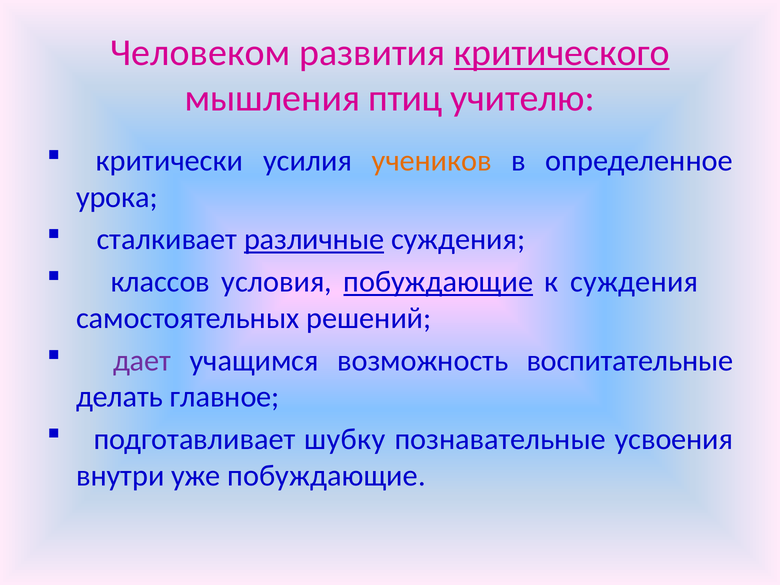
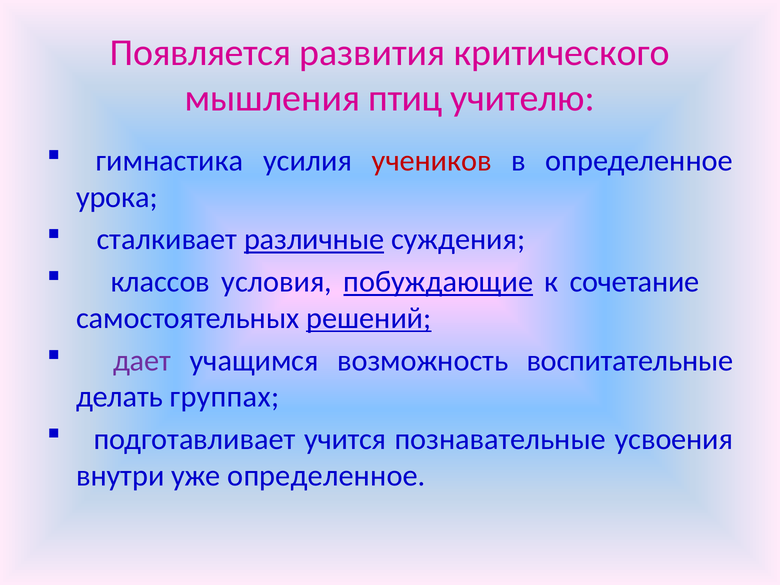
Человеком: Человеком -> Появляется
критического underline: present -> none
критически: критически -> гимнастика
учеников colour: orange -> red
к суждения: суждения -> сочетание
решений underline: none -> present
главное: главное -> группах
шубку: шубку -> учится
уже побуждающие: побуждающие -> определенное
